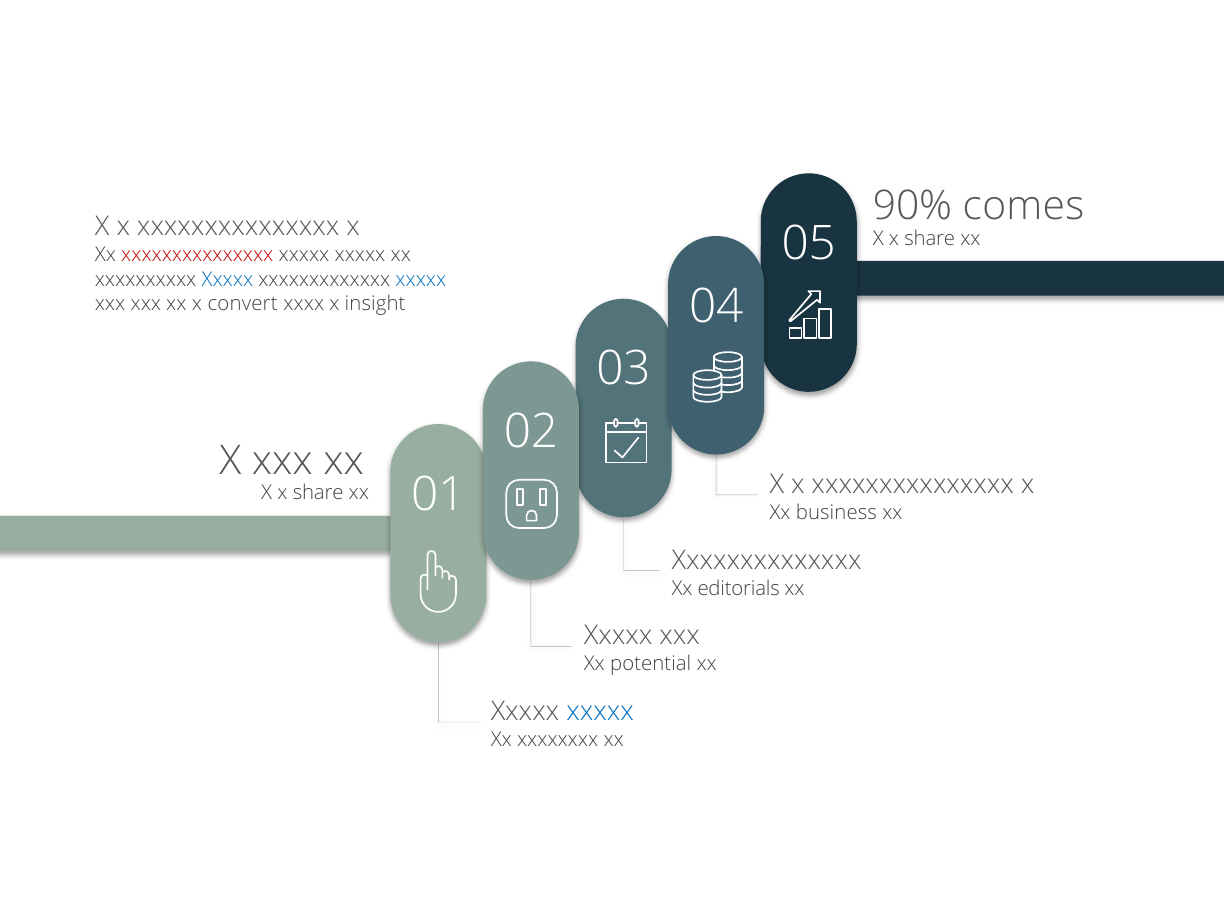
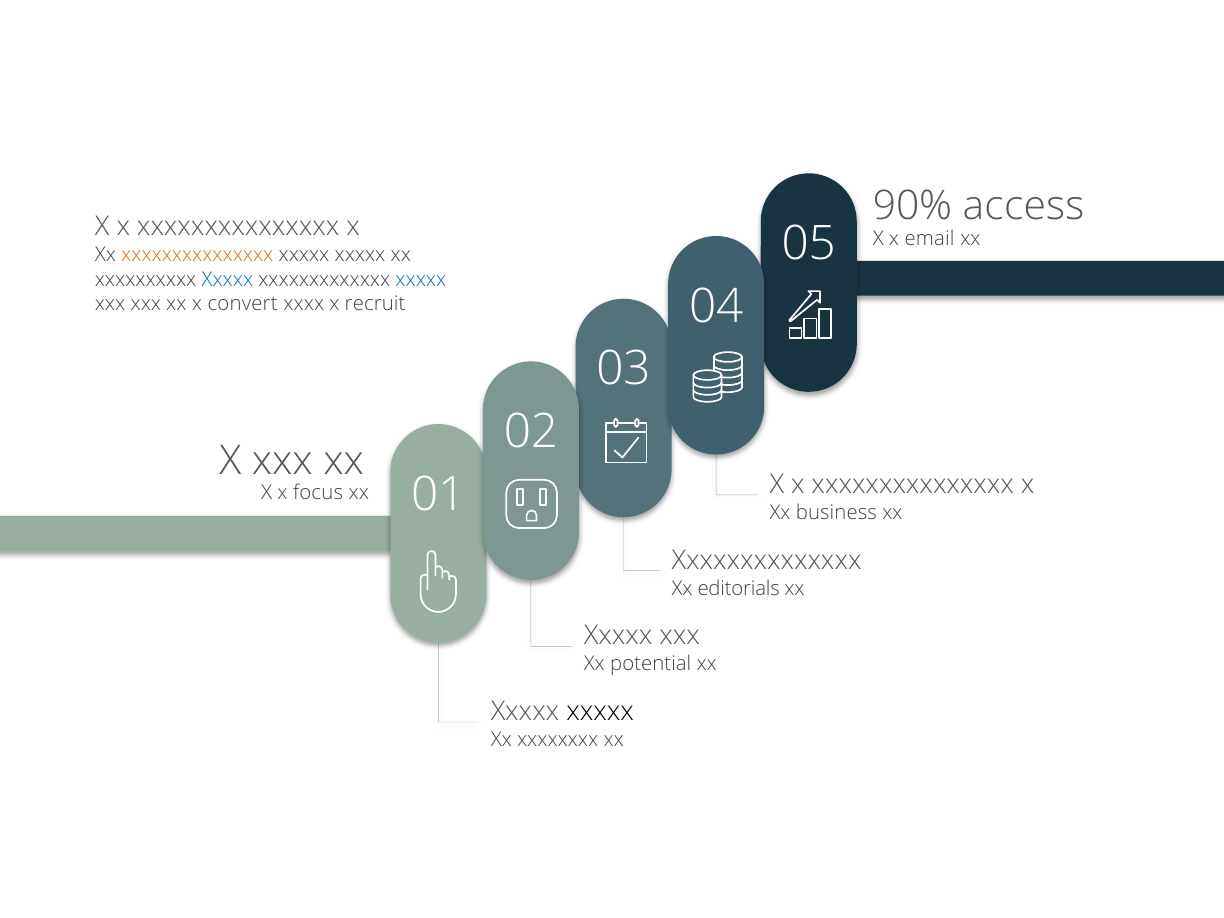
comes: comes -> access
share at (930, 239): share -> email
xxxxxxxxxxxxxxx at (197, 255) colour: red -> orange
insight: insight -> recruit
share at (318, 493): share -> focus
xxxxx at (600, 712) colour: blue -> black
